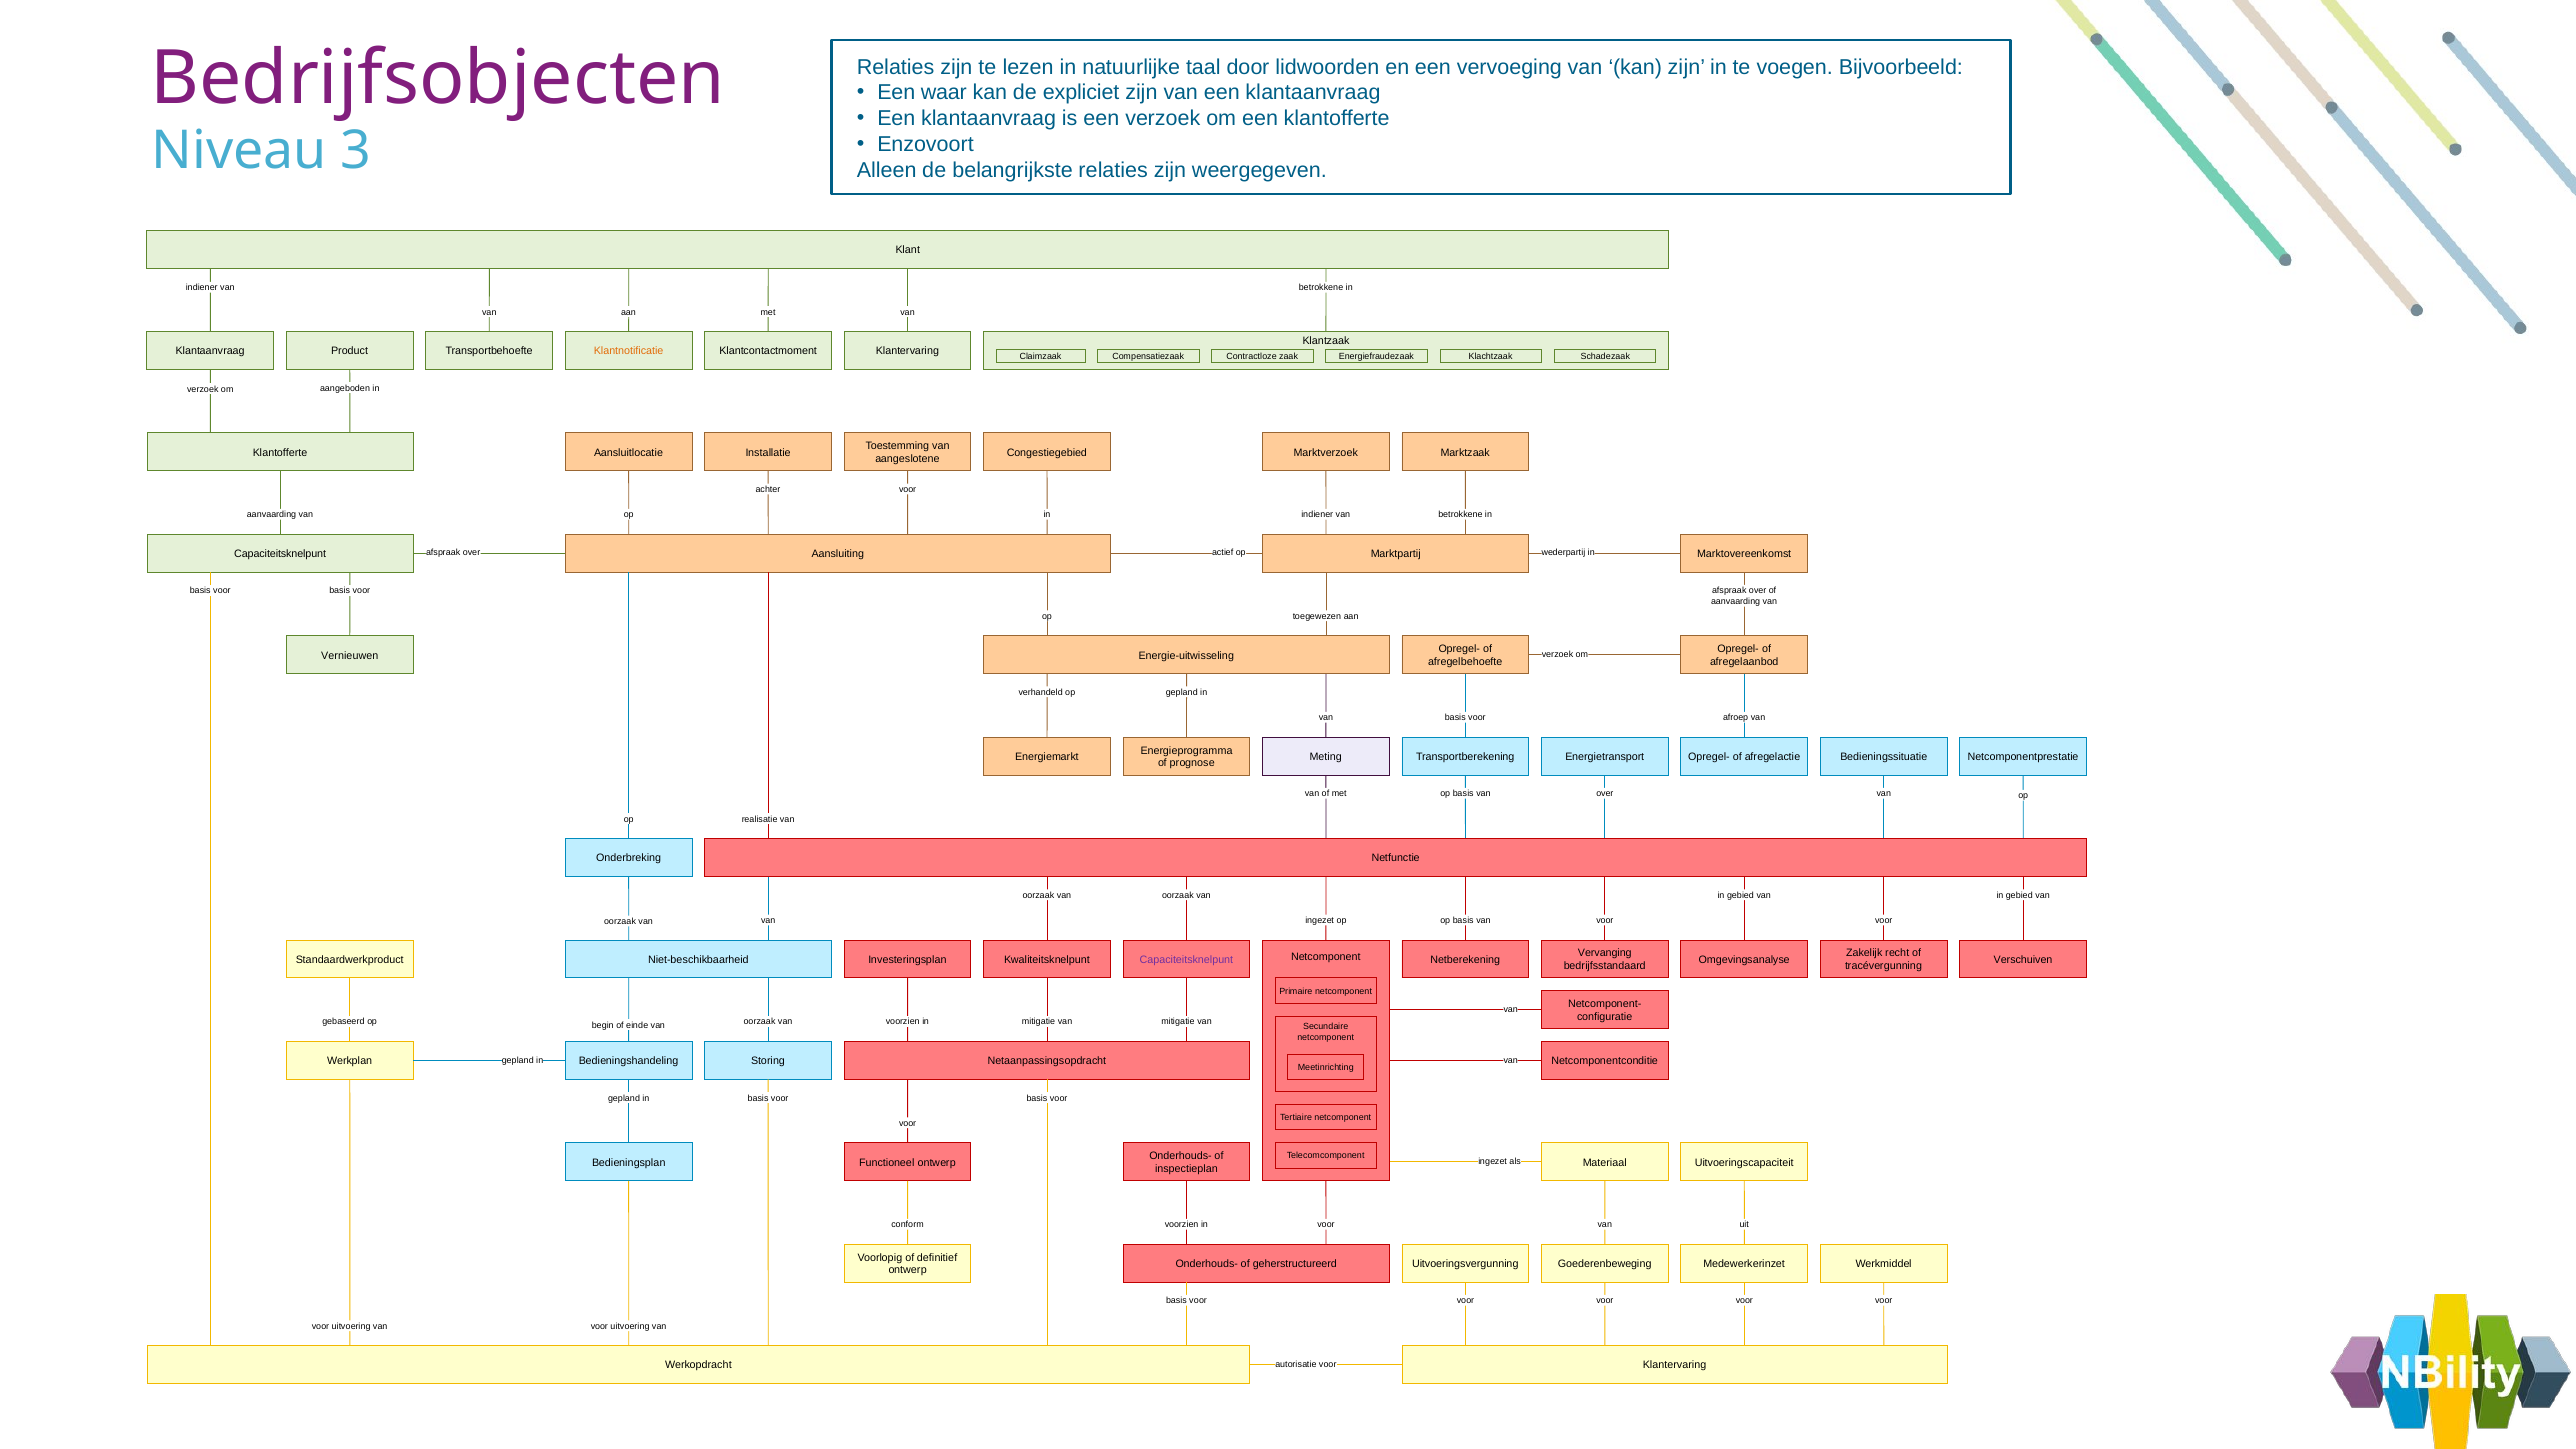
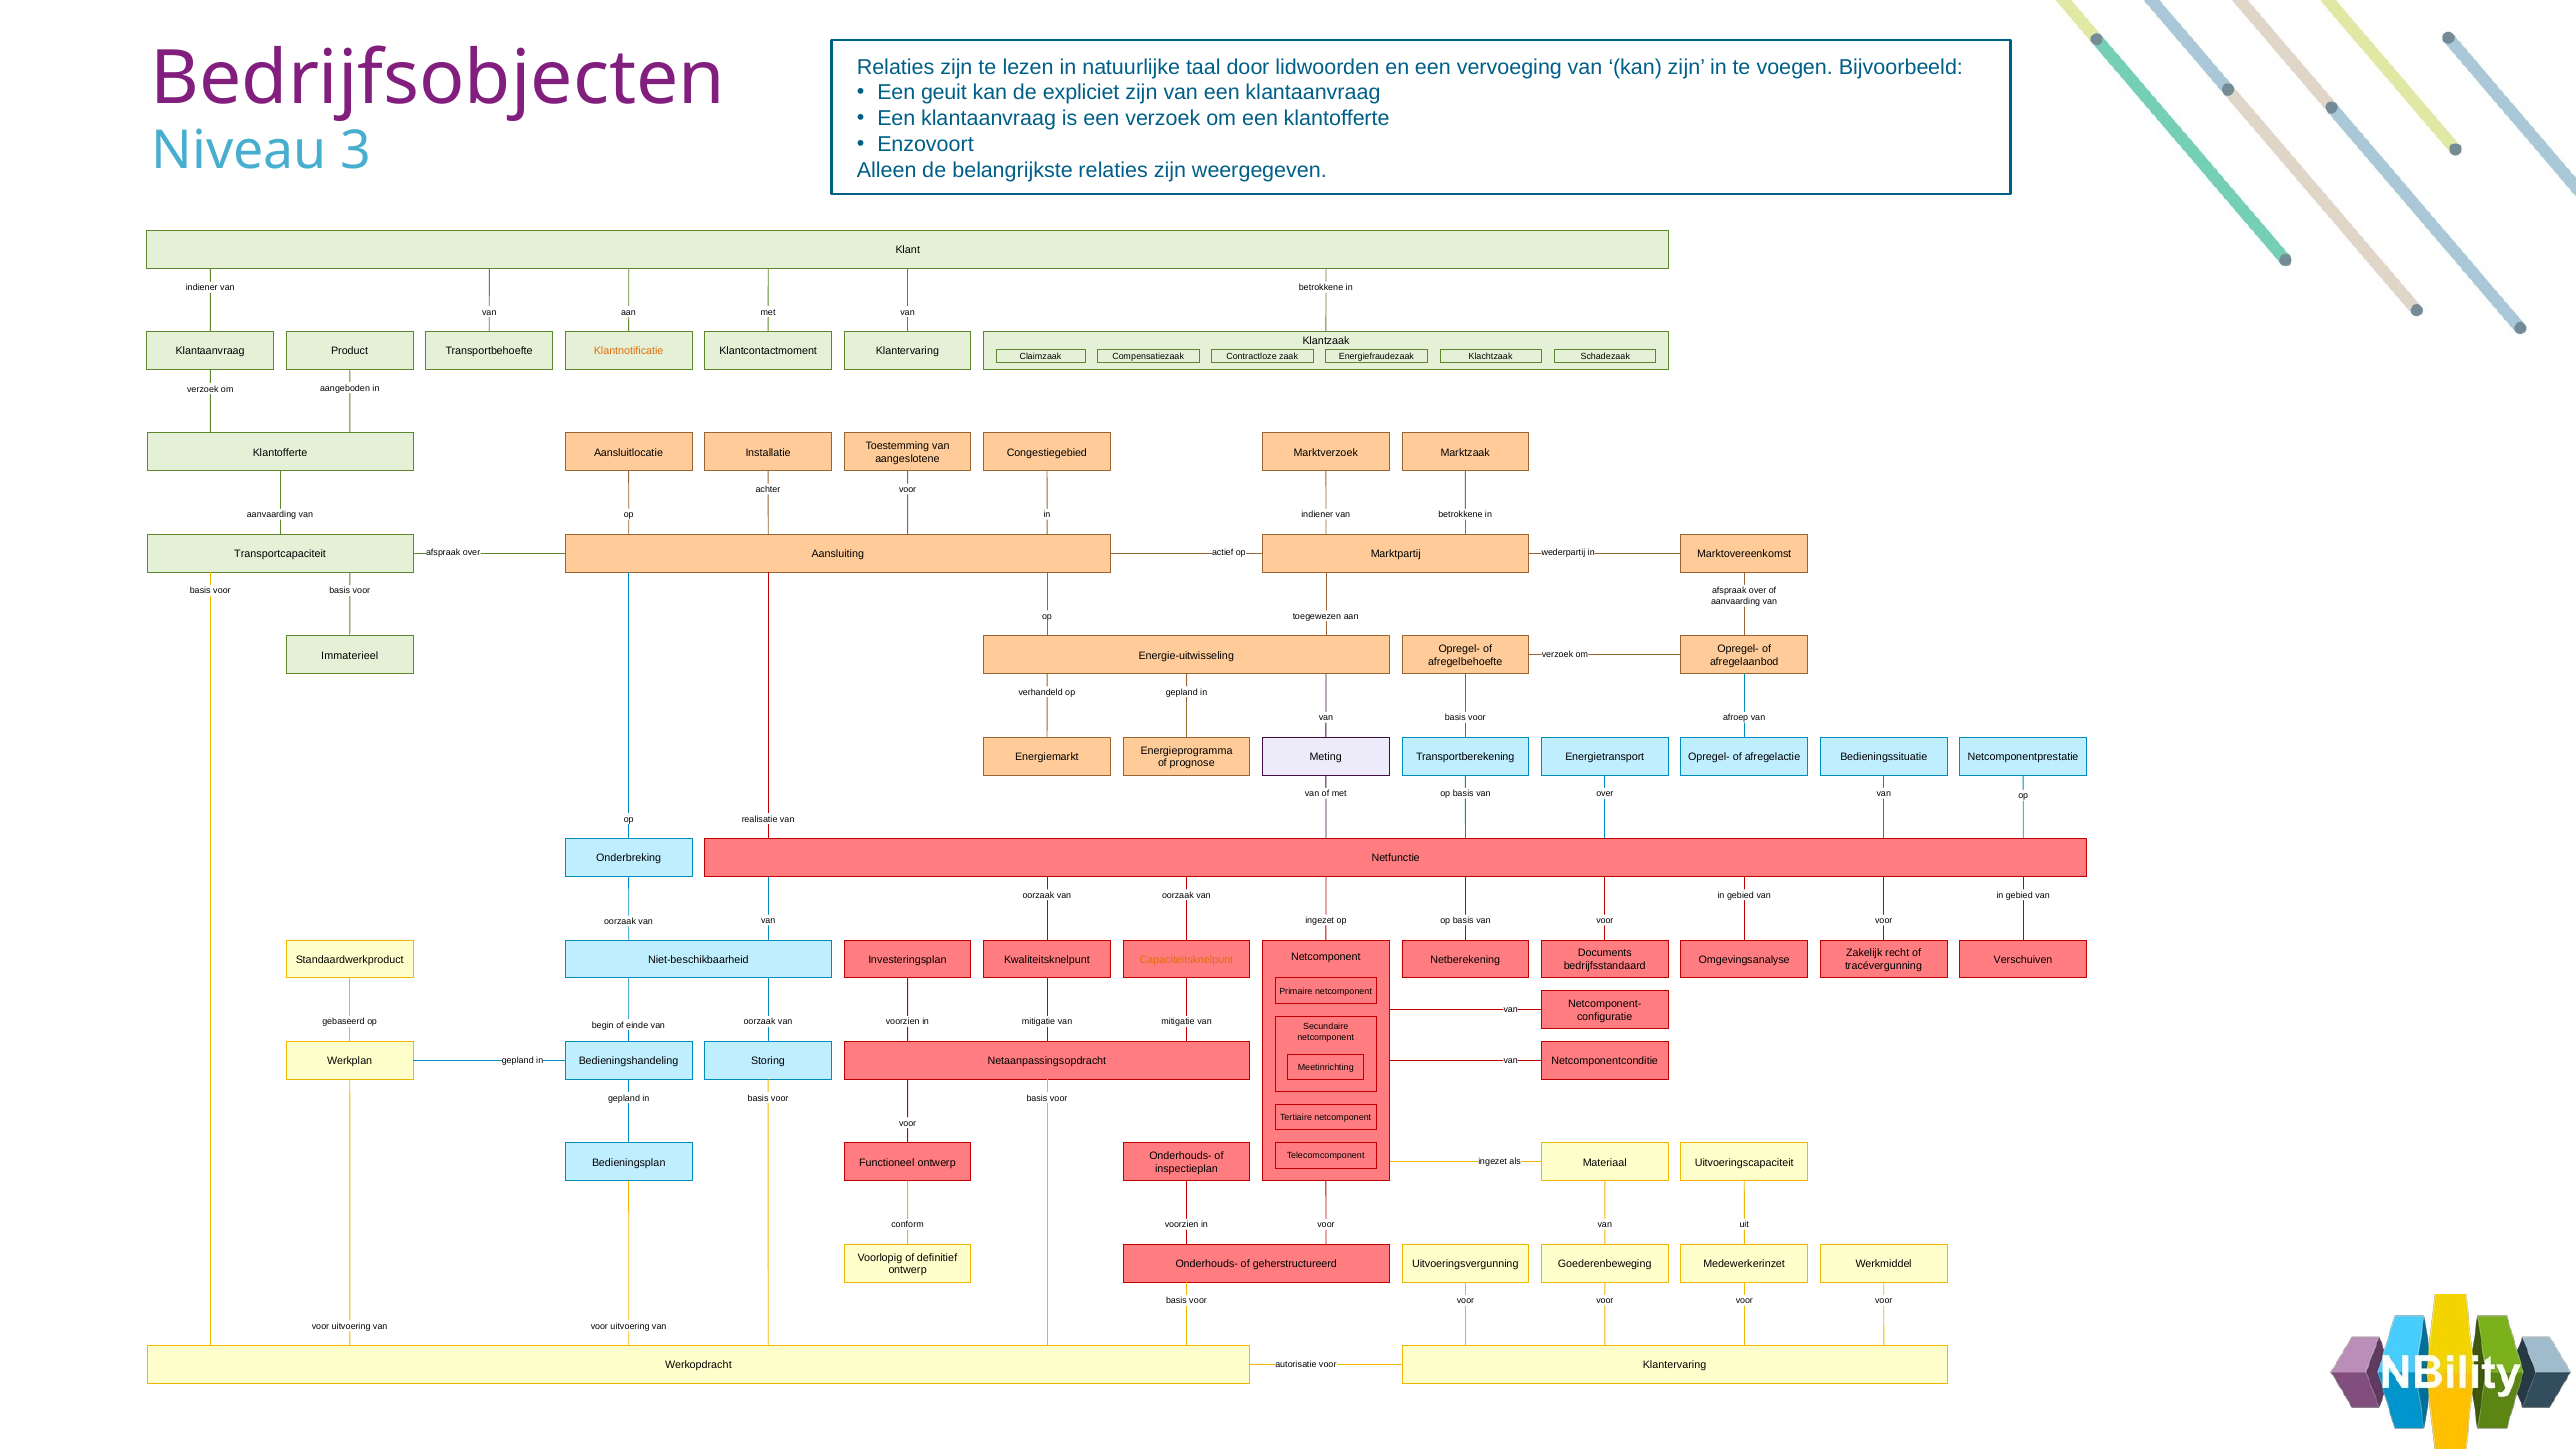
waar: waar -> geuit
Capaciteitsknelpunt at (280, 554): Capaciteitsknelpunt -> Transportcapaciteit
Vernieuwen: Vernieuwen -> Immaterieel
Vervanging: Vervanging -> Documents
Capaciteitsknelpunt at (1186, 960) colour: purple -> orange
